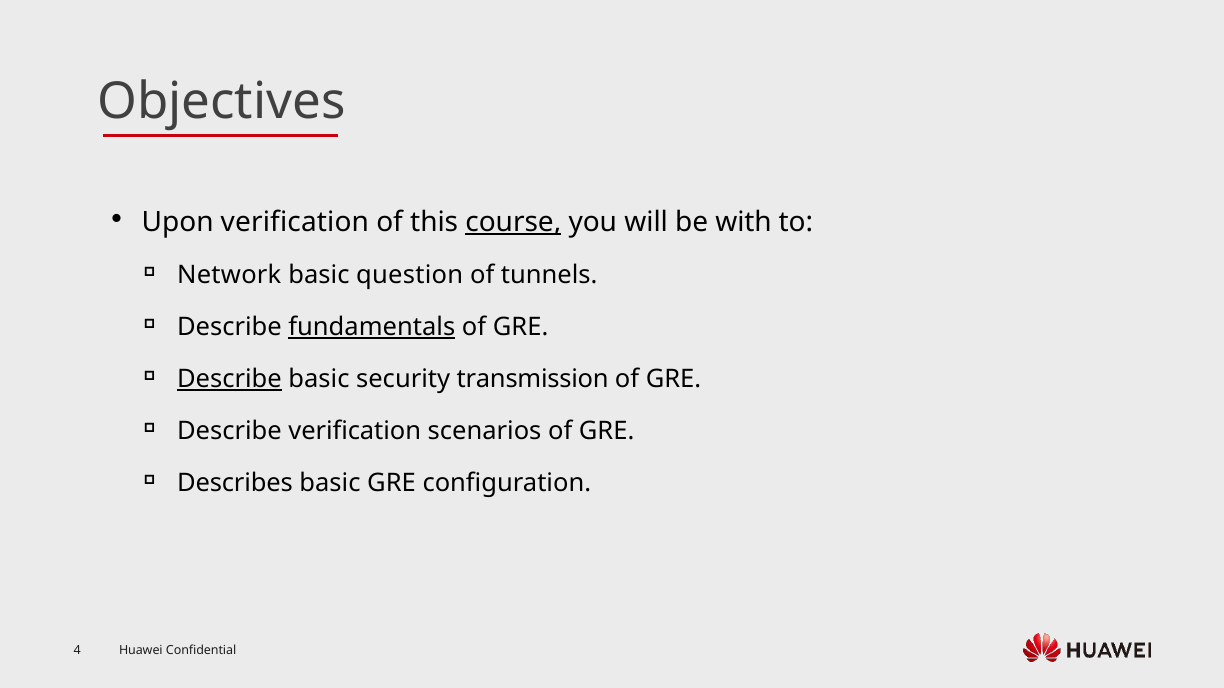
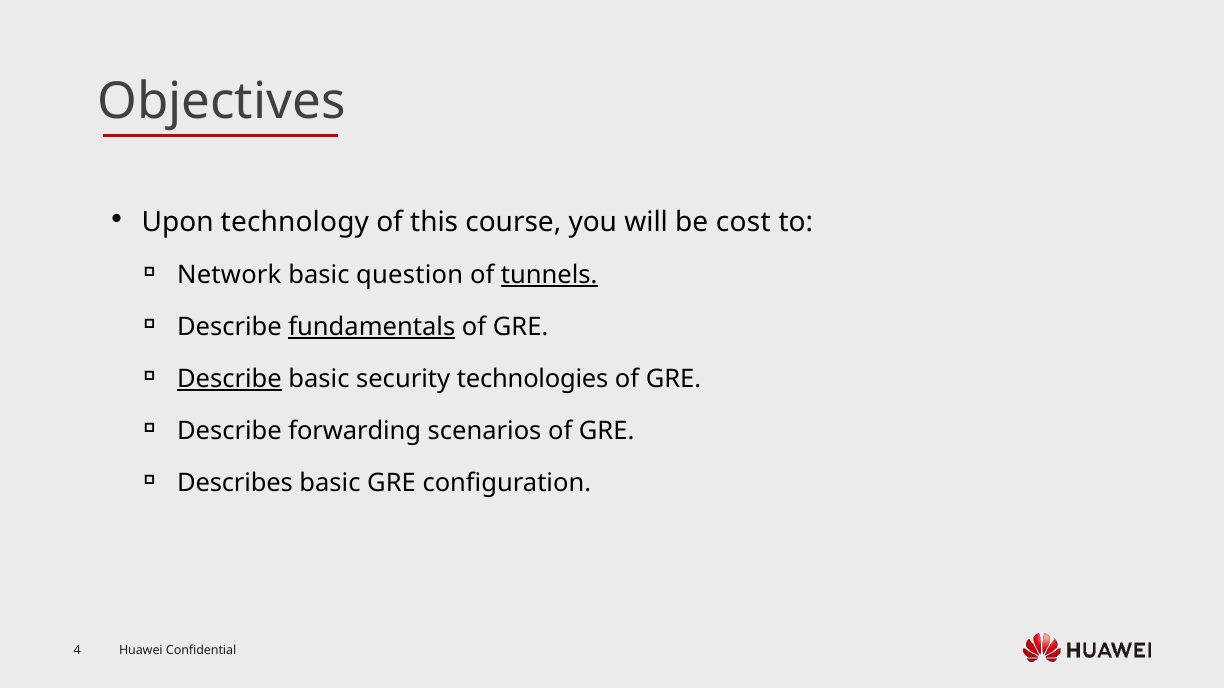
Upon verification: verification -> technology
course underline: present -> none
with: with -> cost
tunnels underline: none -> present
transmission: transmission -> technologies
Describe verification: verification -> forwarding
